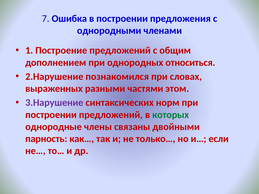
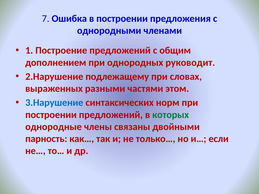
относиться: относиться -> руководит
познакомился: познакомился -> подлежащему
3.Нарушение colour: purple -> blue
